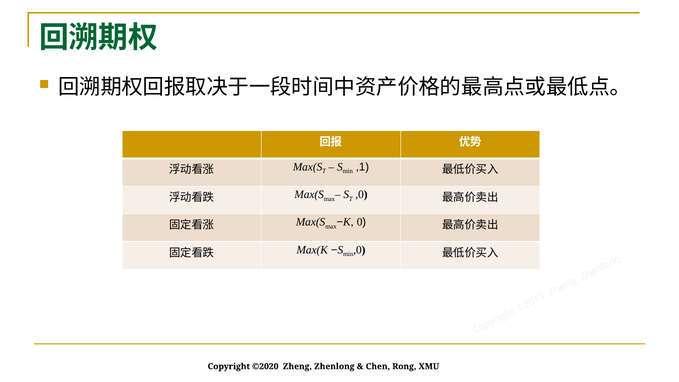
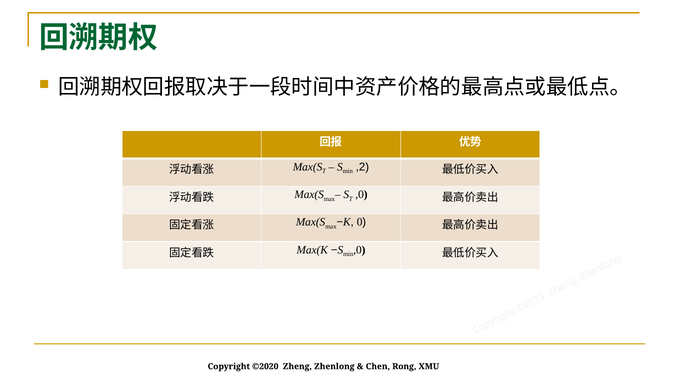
,1: ,1 -> ,2
